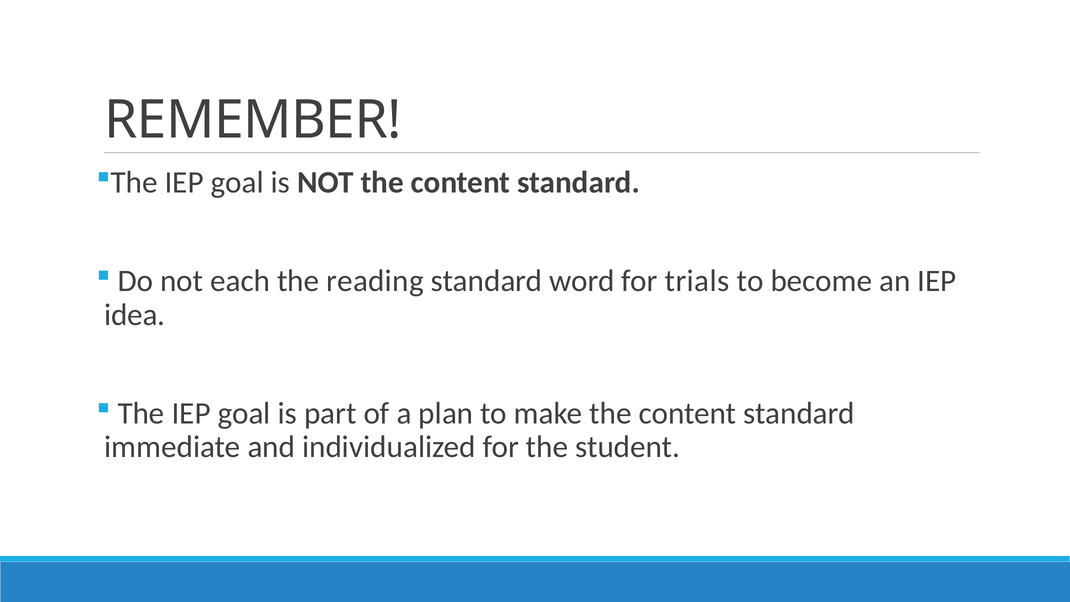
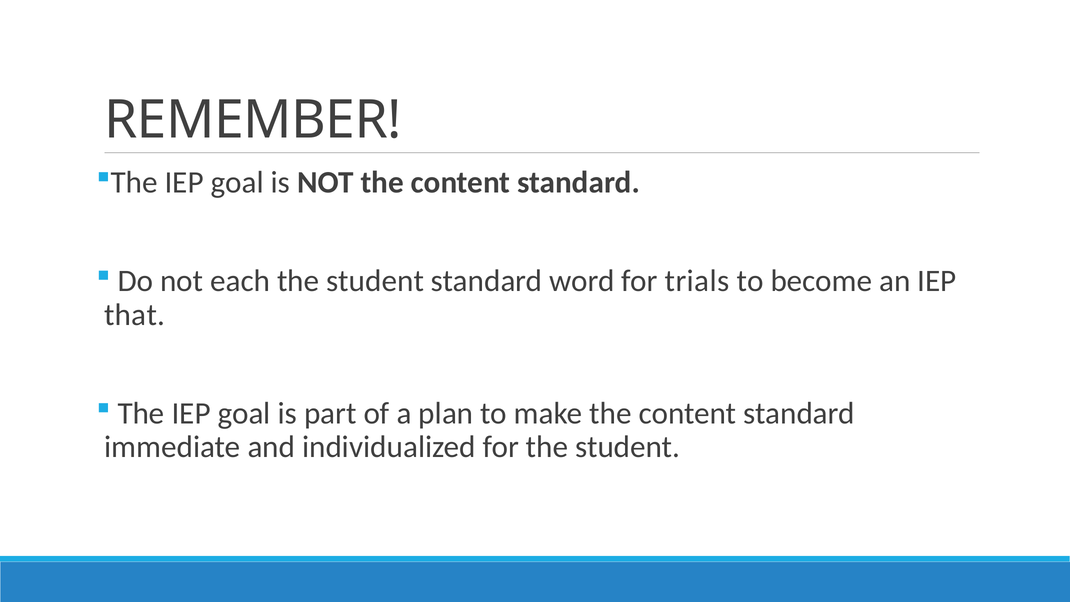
reading at (375, 281): reading -> student
idea: idea -> that
